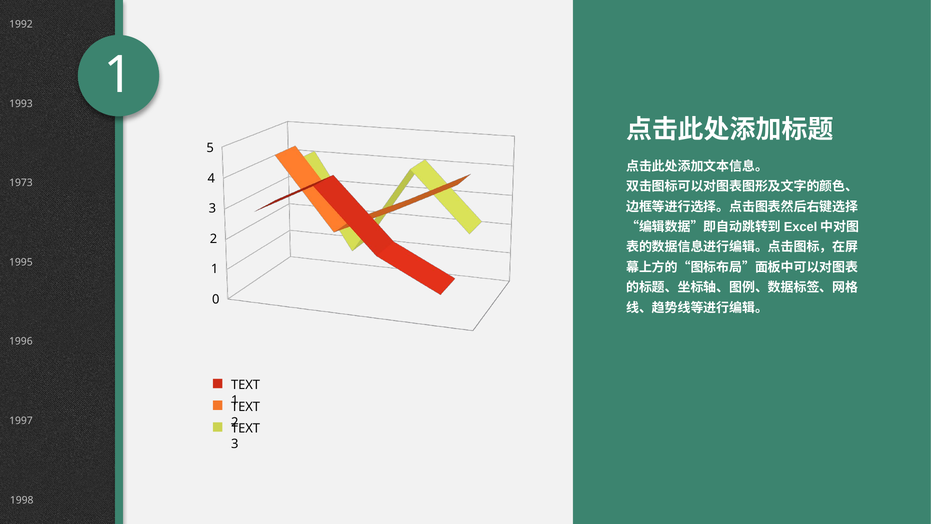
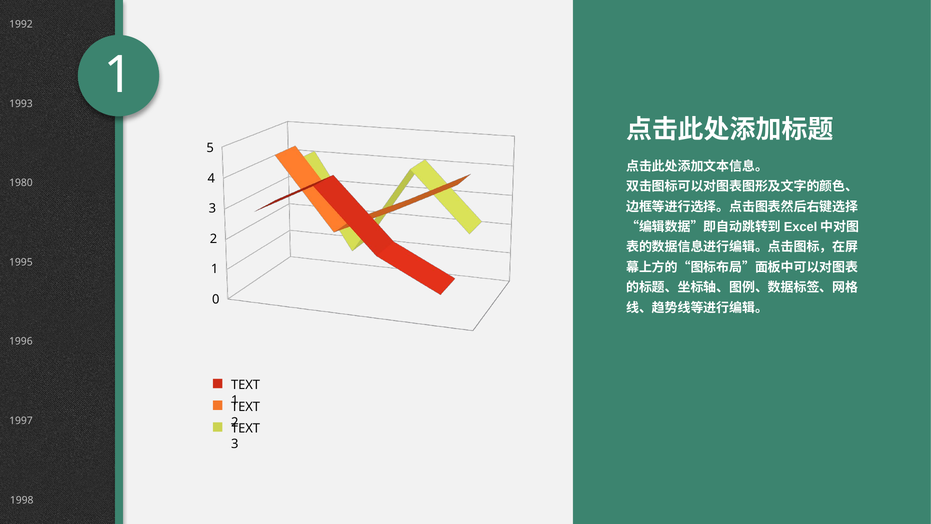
1973: 1973 -> 1980
